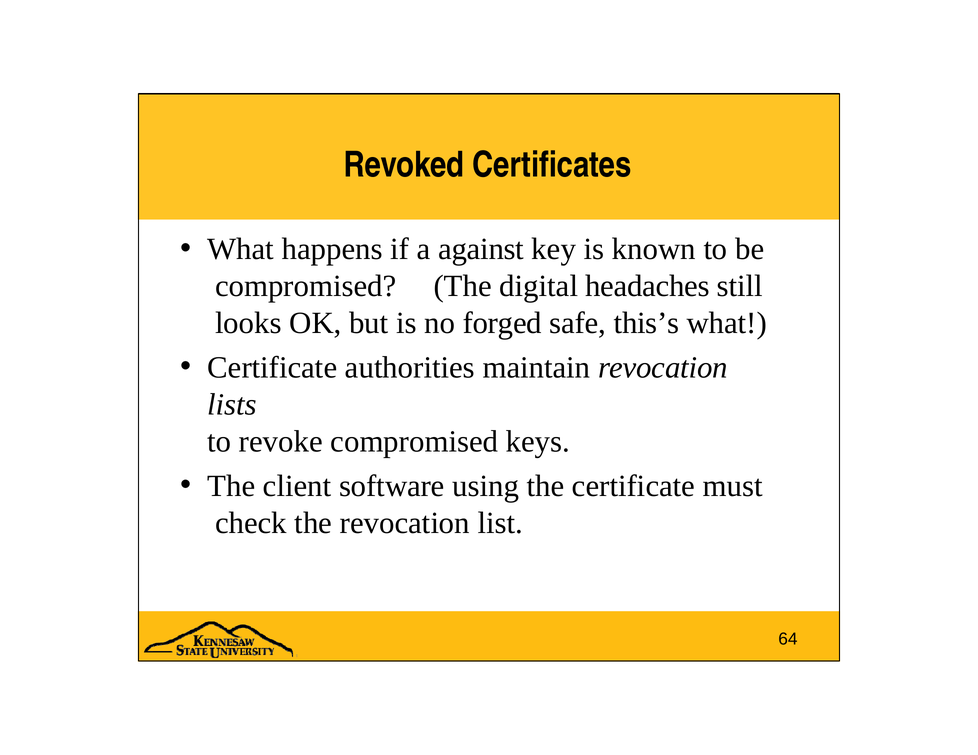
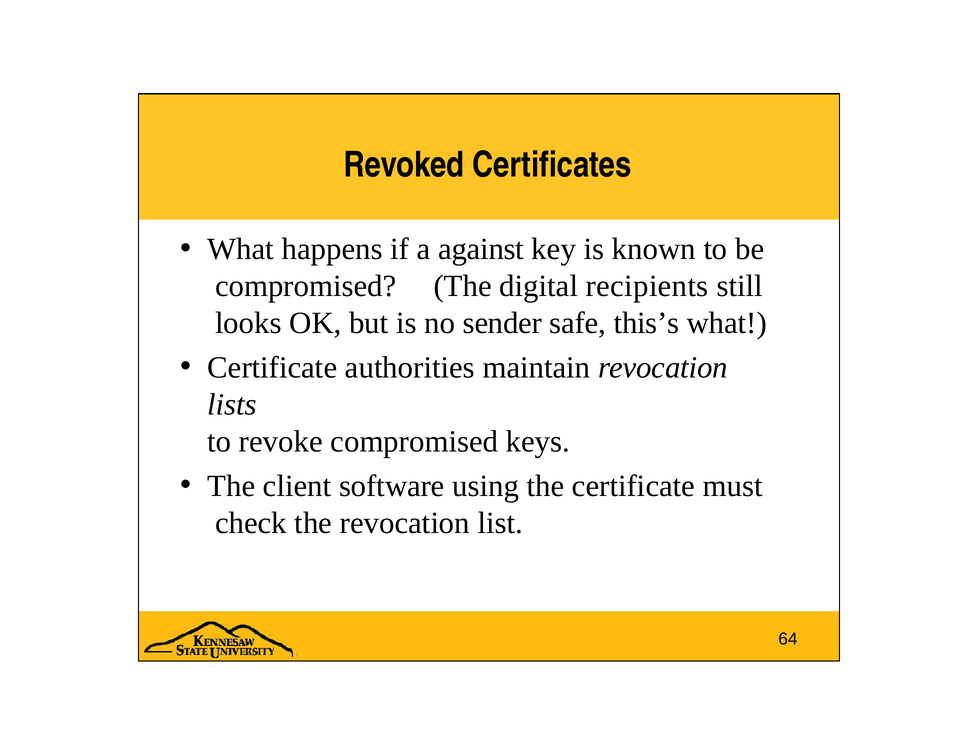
headaches: headaches -> recipients
forged: forged -> sender
